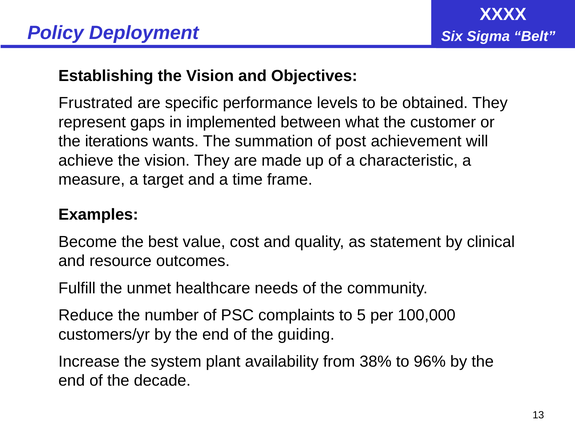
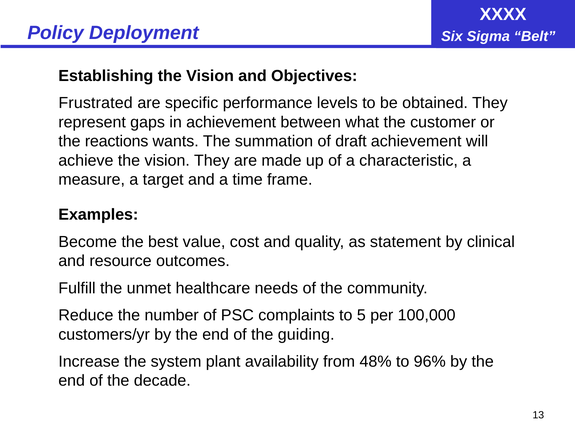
in implemented: implemented -> achievement
iterations: iterations -> reactions
post: post -> draft
38%: 38% -> 48%
